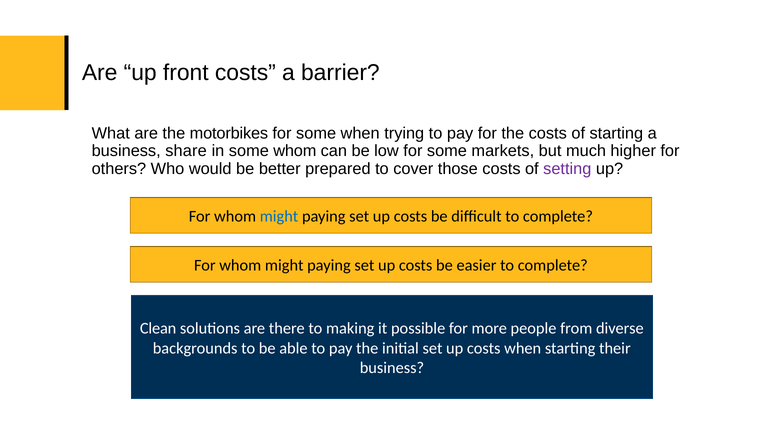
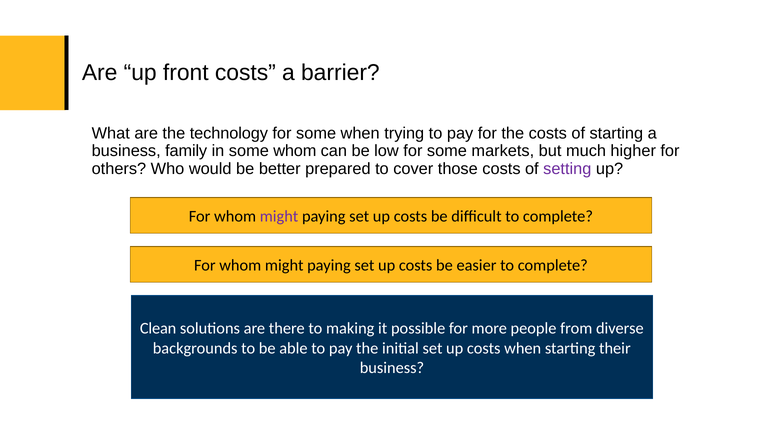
motorbikes: motorbikes -> technology
share: share -> family
might at (279, 217) colour: blue -> purple
